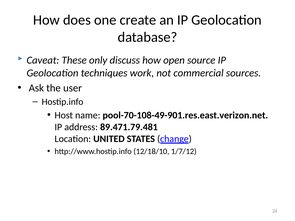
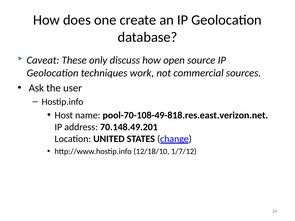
pool-70-108-49-901.res.east.verizon.net: pool-70-108-49-901.res.east.verizon.net -> pool-70-108-49-818.res.east.verizon.net
89.471.79.481: 89.471.79.481 -> 70.148.49.201
